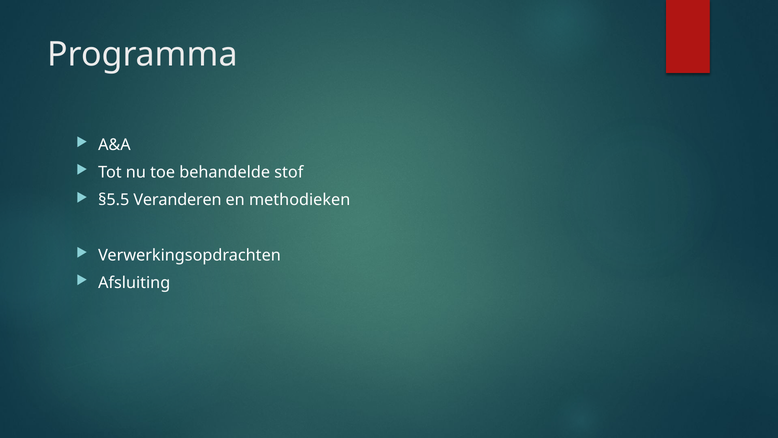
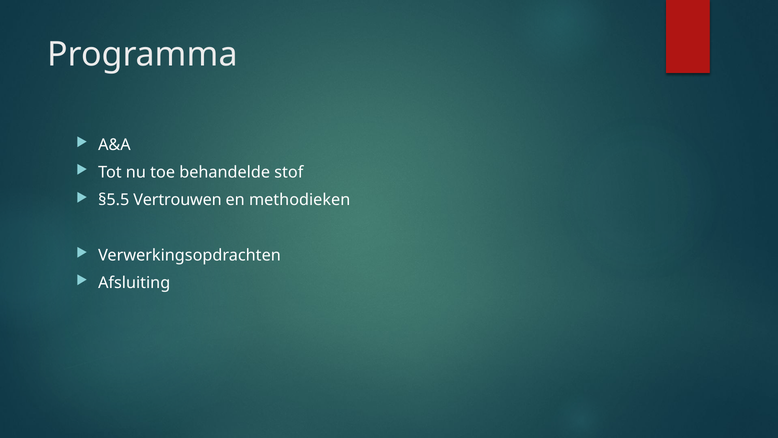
Veranderen: Veranderen -> Vertrouwen
